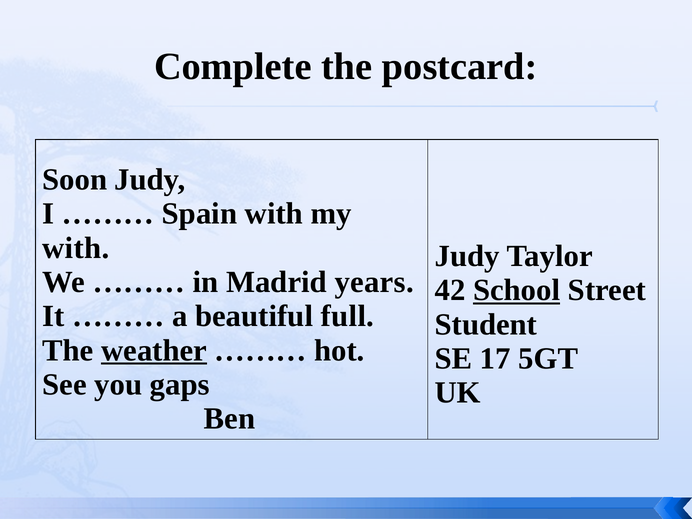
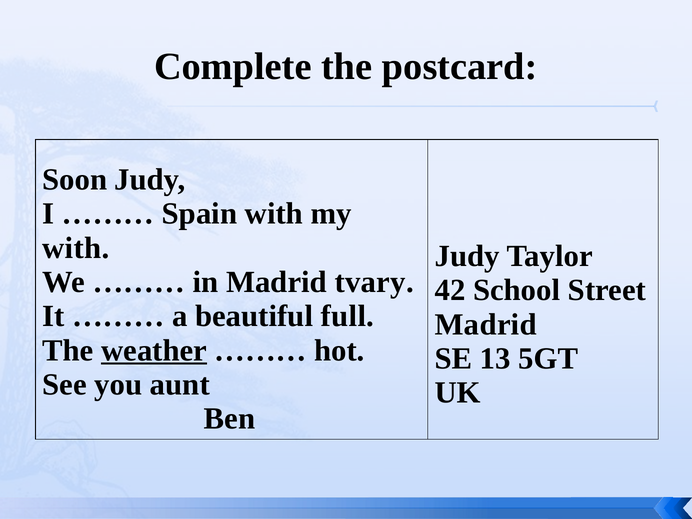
years: years -> tvary
School underline: present -> none
Student at (486, 324): Student -> Madrid
17: 17 -> 13
gaps: gaps -> aunt
